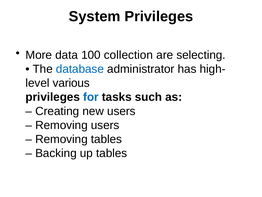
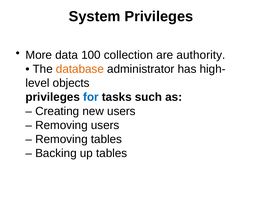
selecting: selecting -> authority
database colour: blue -> orange
various: various -> objects
